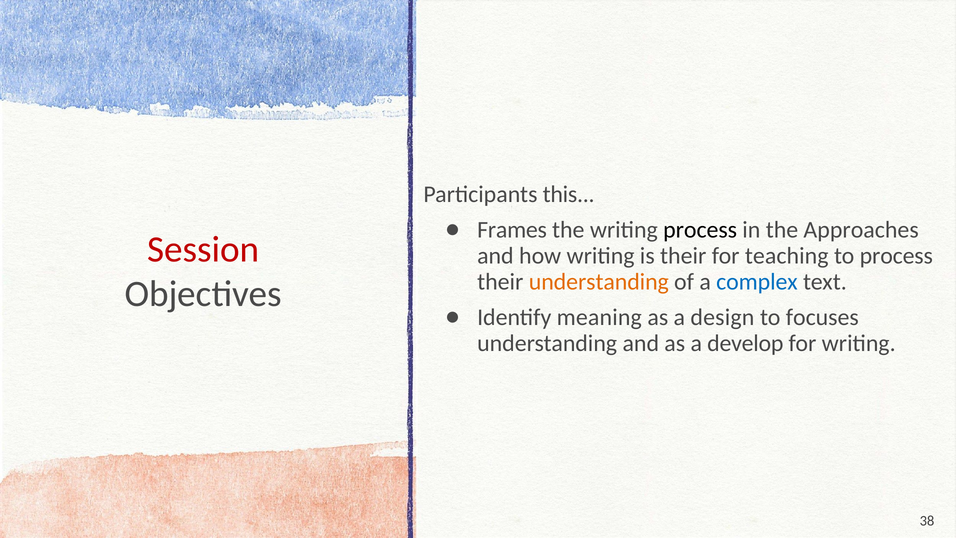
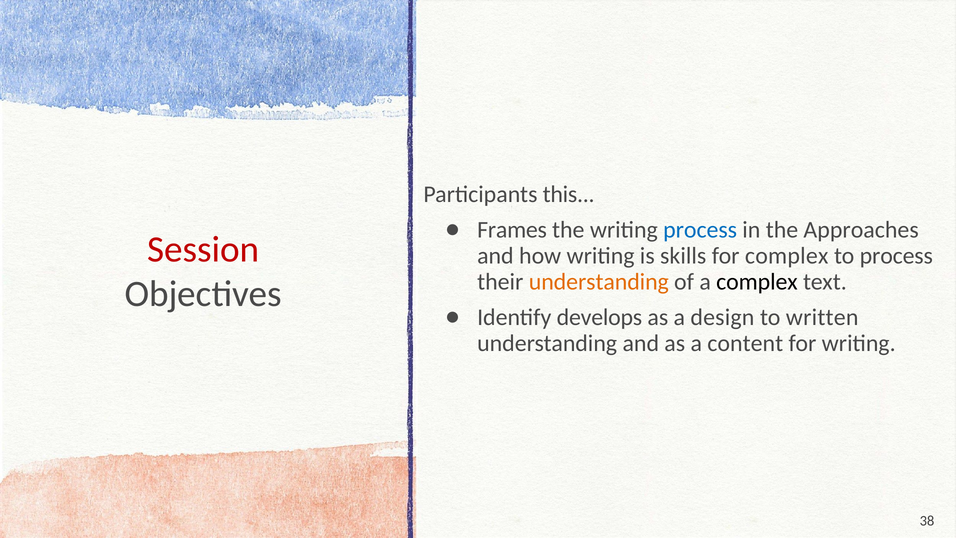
process at (700, 230) colour: black -> blue
is their: their -> skills
for teaching: teaching -> complex
complex at (757, 282) colour: blue -> black
meaning: meaning -> develops
focuses: focuses -> written
develop: develop -> content
